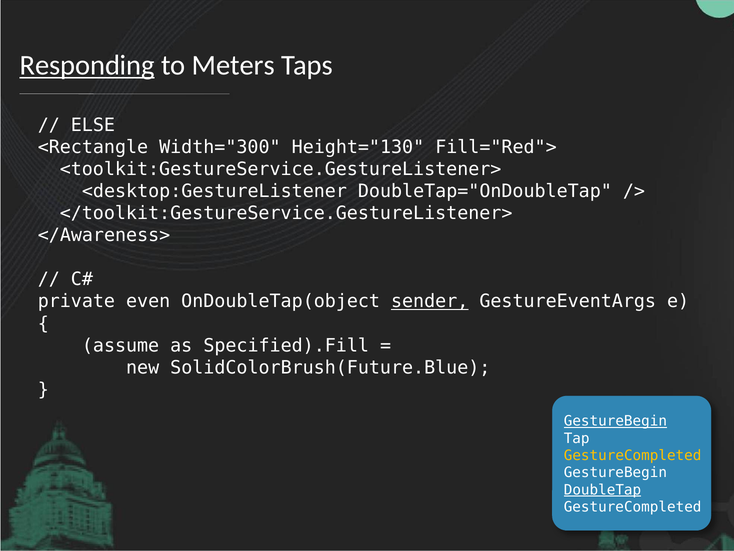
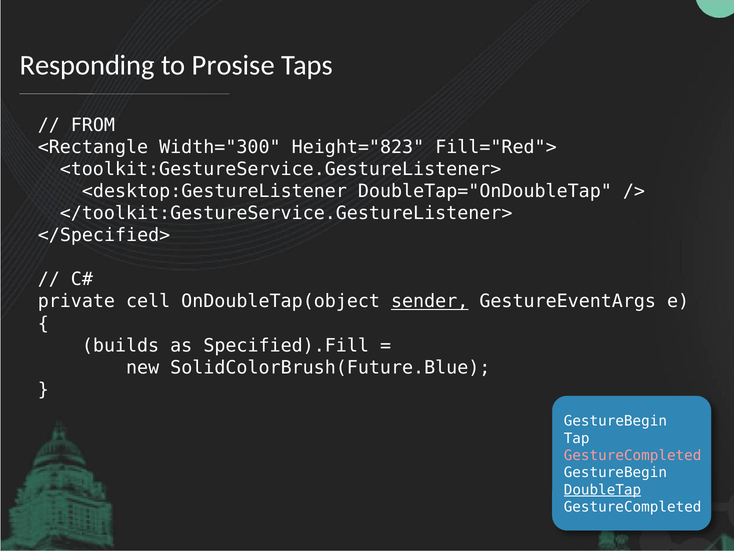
Responding underline: present -> none
Meters: Meters -> Prosise
ELSE: ELSE -> FROM
Height="130: Height="130 -> Height="823
</Awareness>: </Awareness> -> </Specified>
even: even -> cell
assume: assume -> builds
GestureBegin at (615, 421) underline: present -> none
GestureCompleted at (633, 455) colour: yellow -> pink
